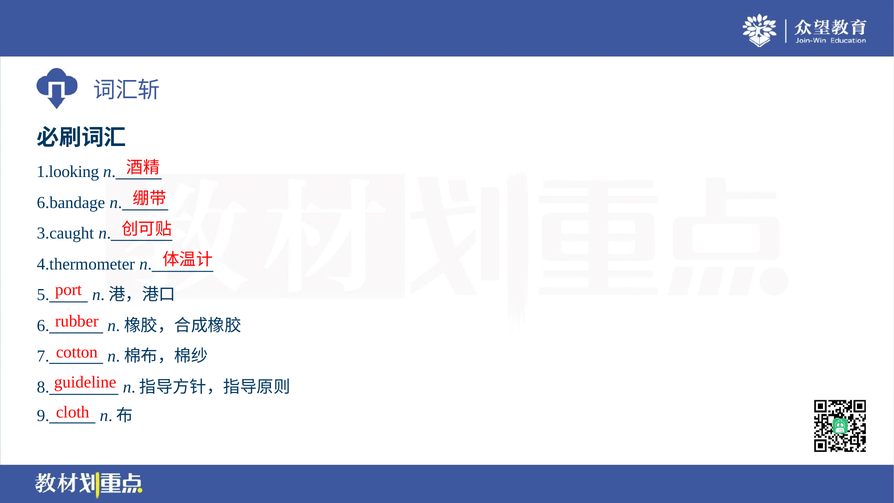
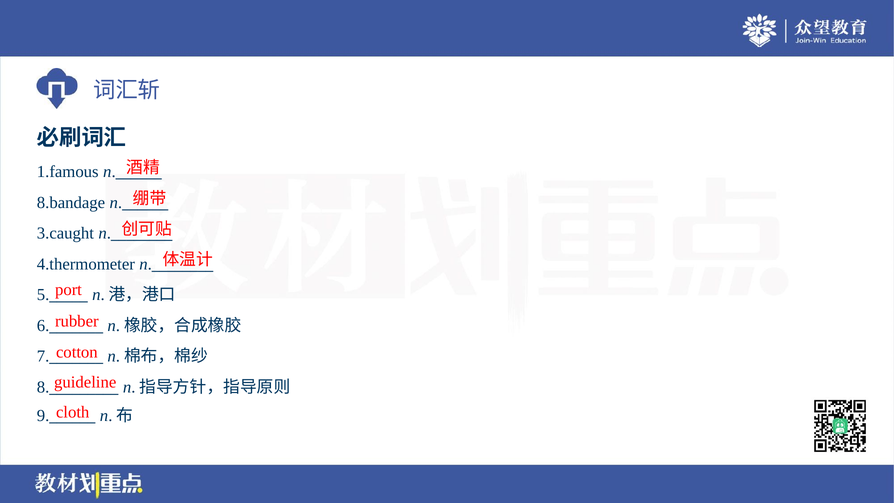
1.looking: 1.looking -> 1.famous
6.bandage: 6.bandage -> 8.bandage
